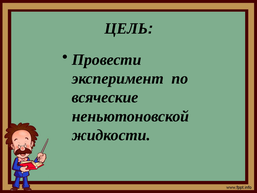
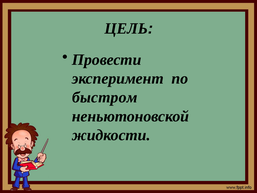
всяческие: всяческие -> быстром
